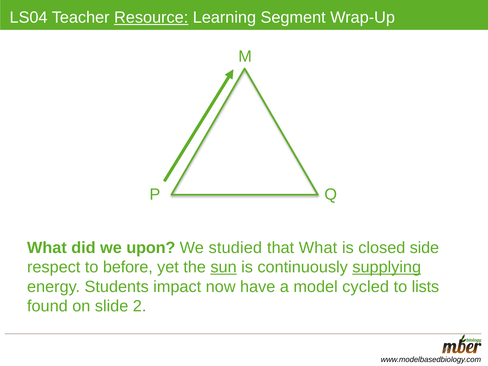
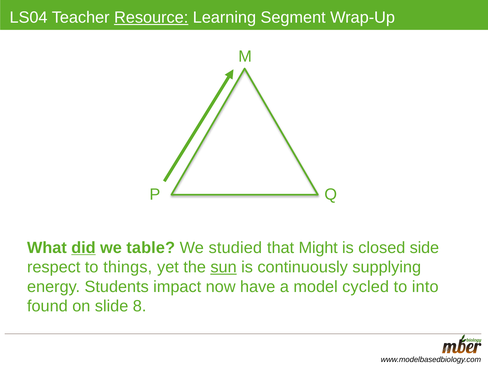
did underline: none -> present
upon: upon -> table
that What: What -> Might
before: before -> things
supplying underline: present -> none
lists: lists -> into
2: 2 -> 8
